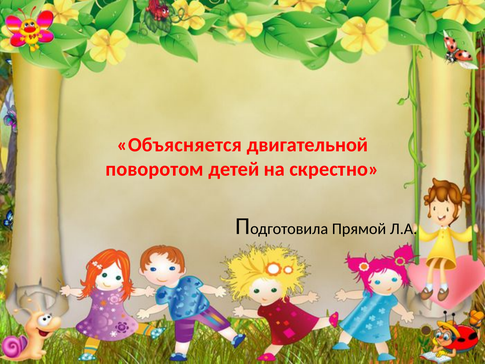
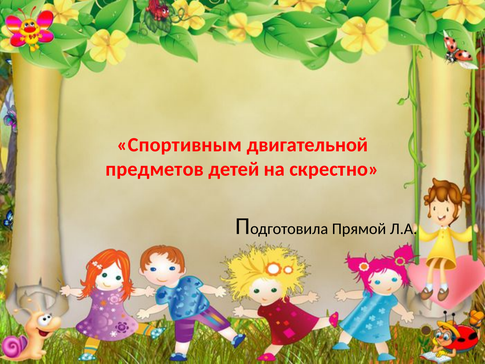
Объясняется: Объясняется -> Спортивным
поворотом: поворотом -> предметов
